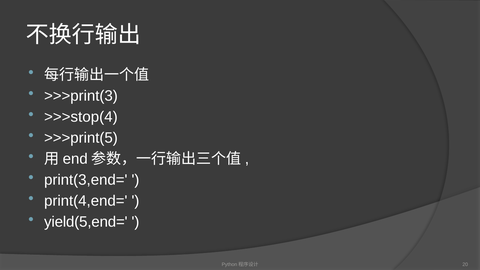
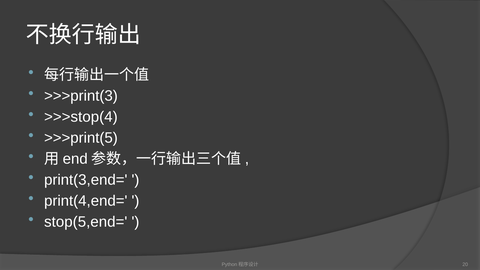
yield(5,end=: yield(5,end= -> stop(5,end=
